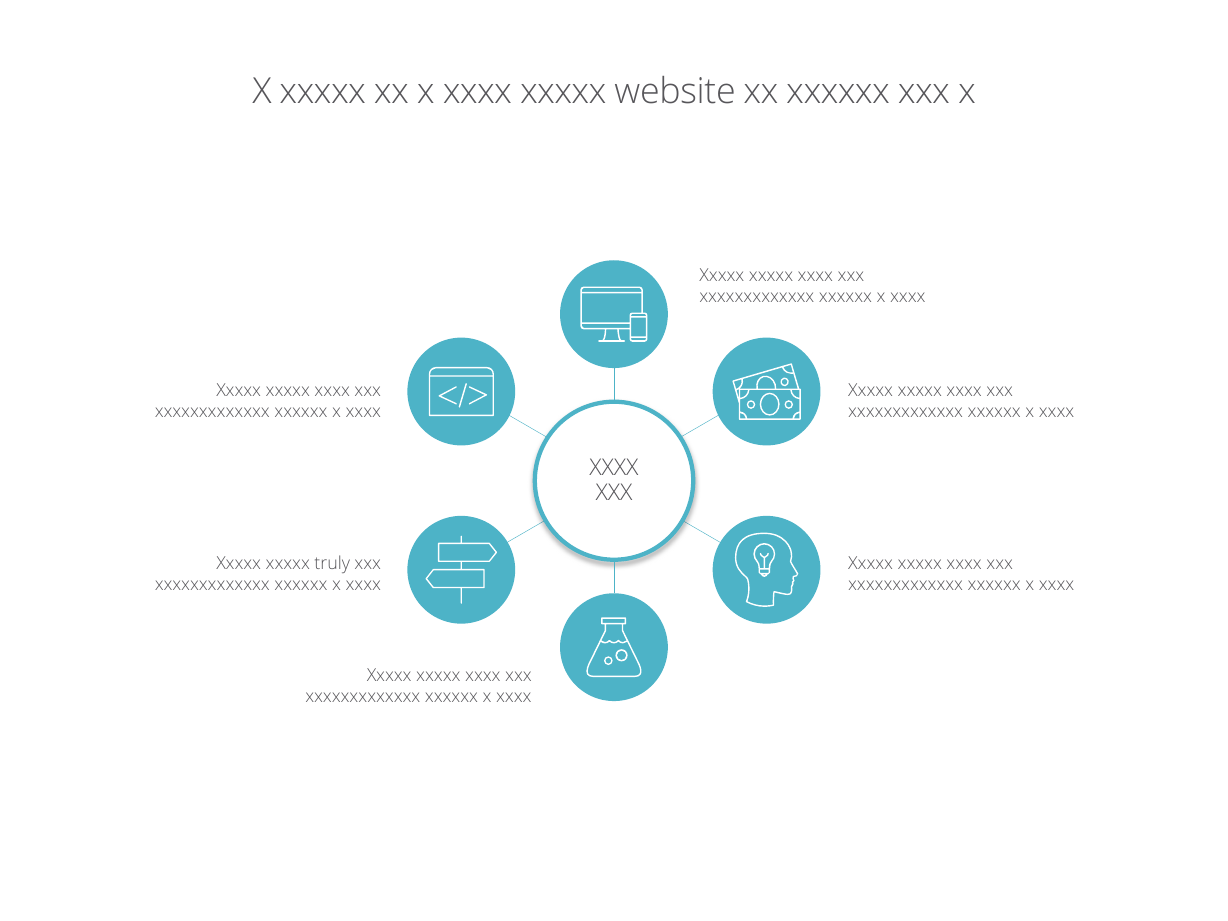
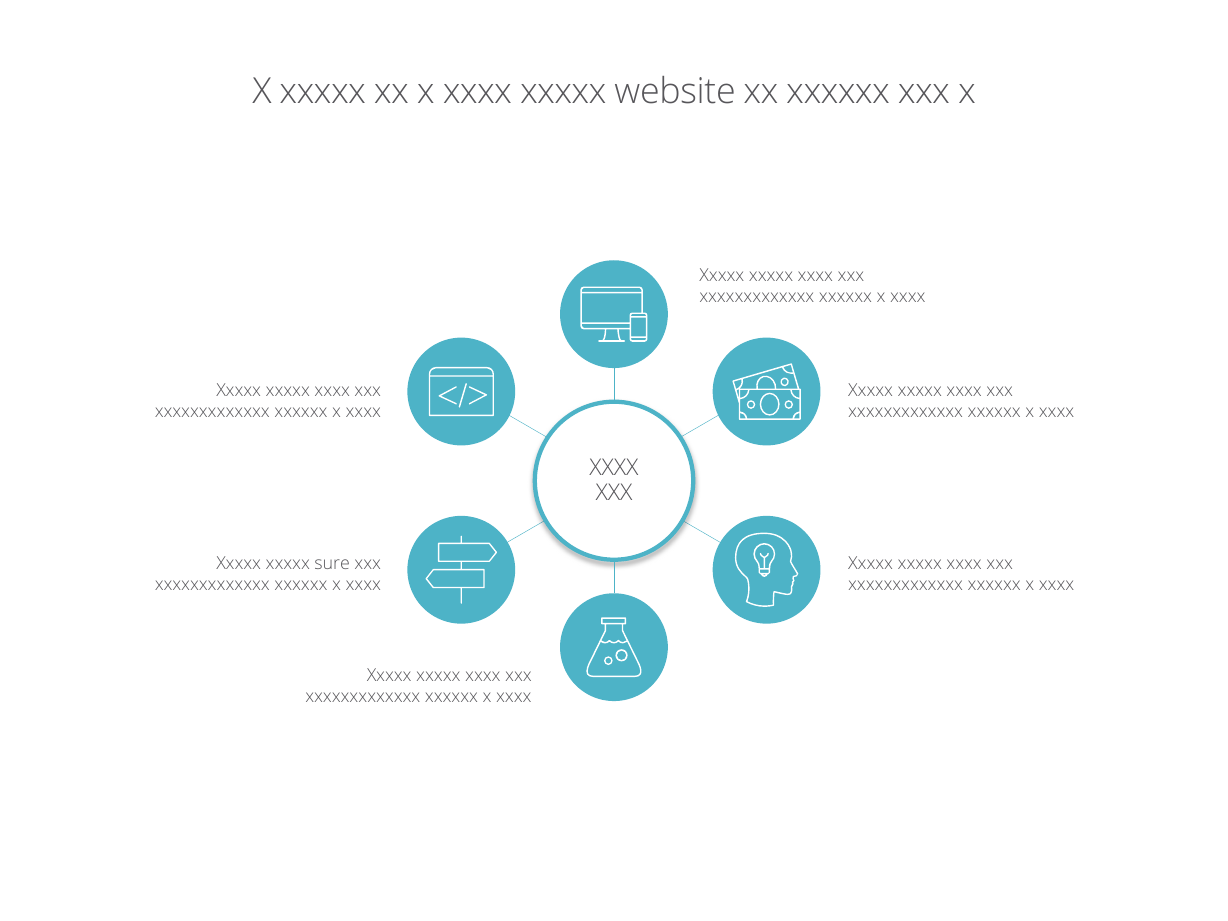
truly: truly -> sure
